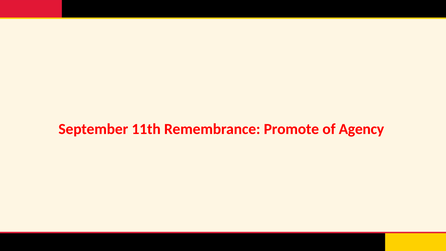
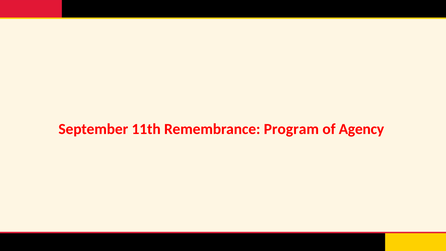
Promote: Promote -> Program
